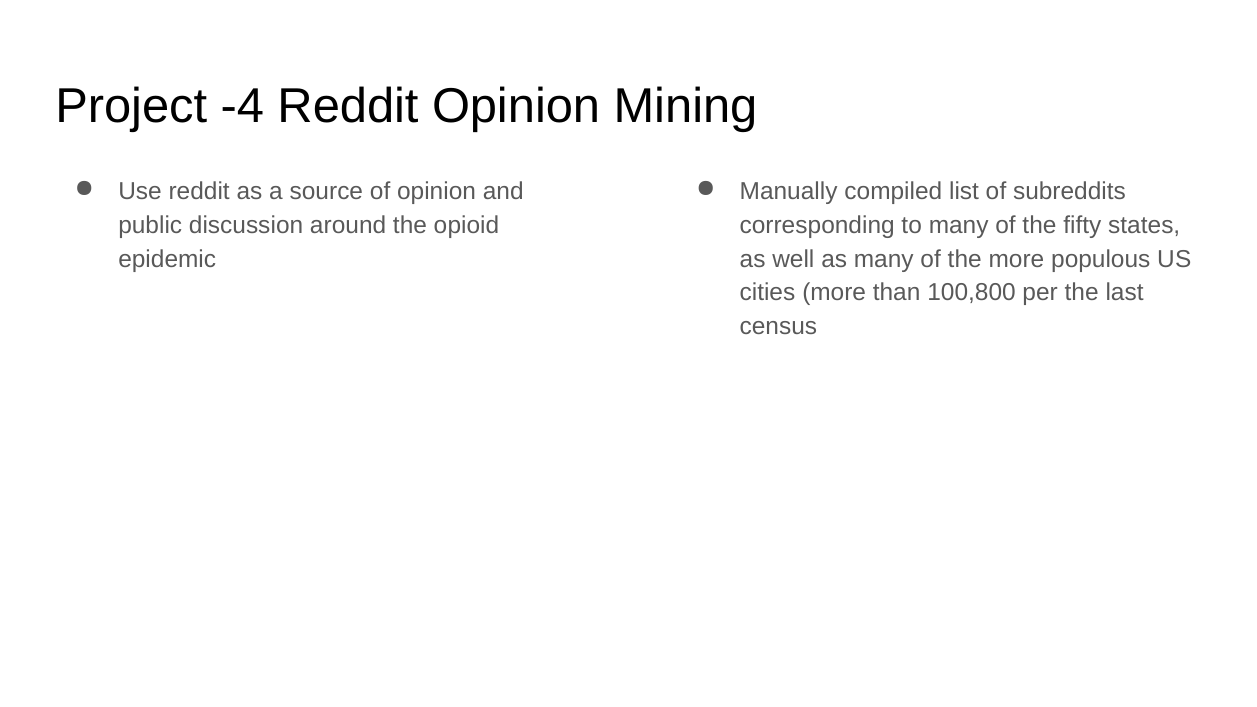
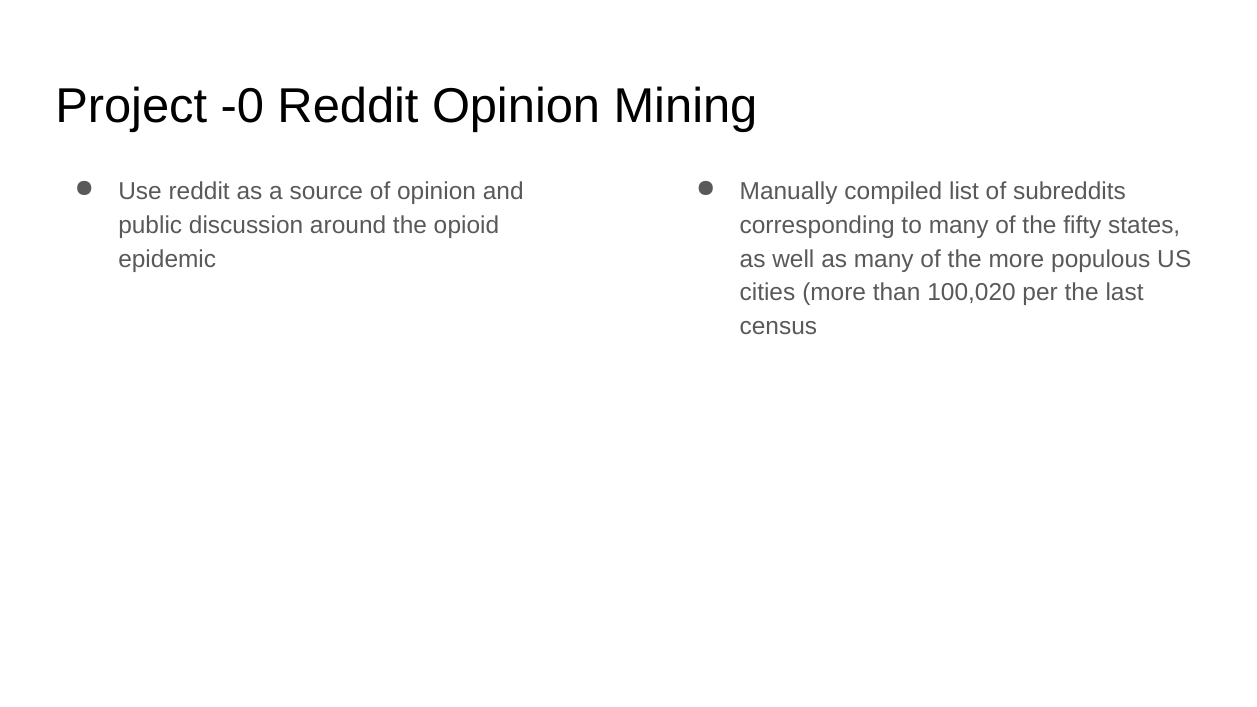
-4: -4 -> -0
100,800: 100,800 -> 100,020
